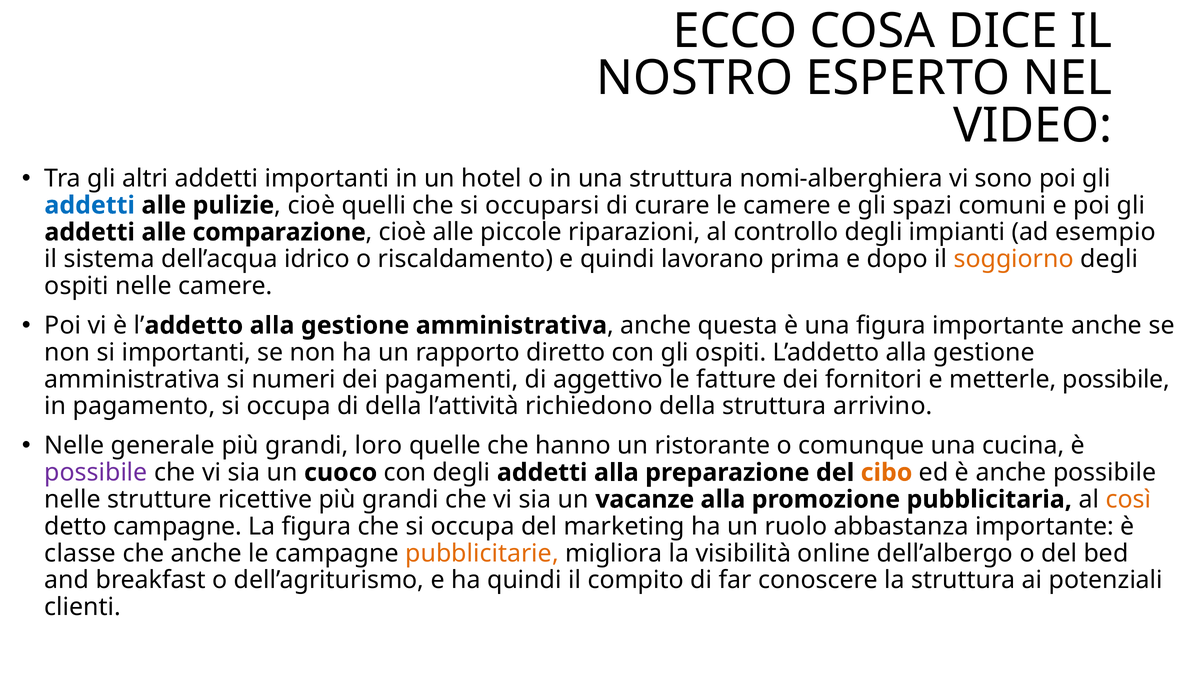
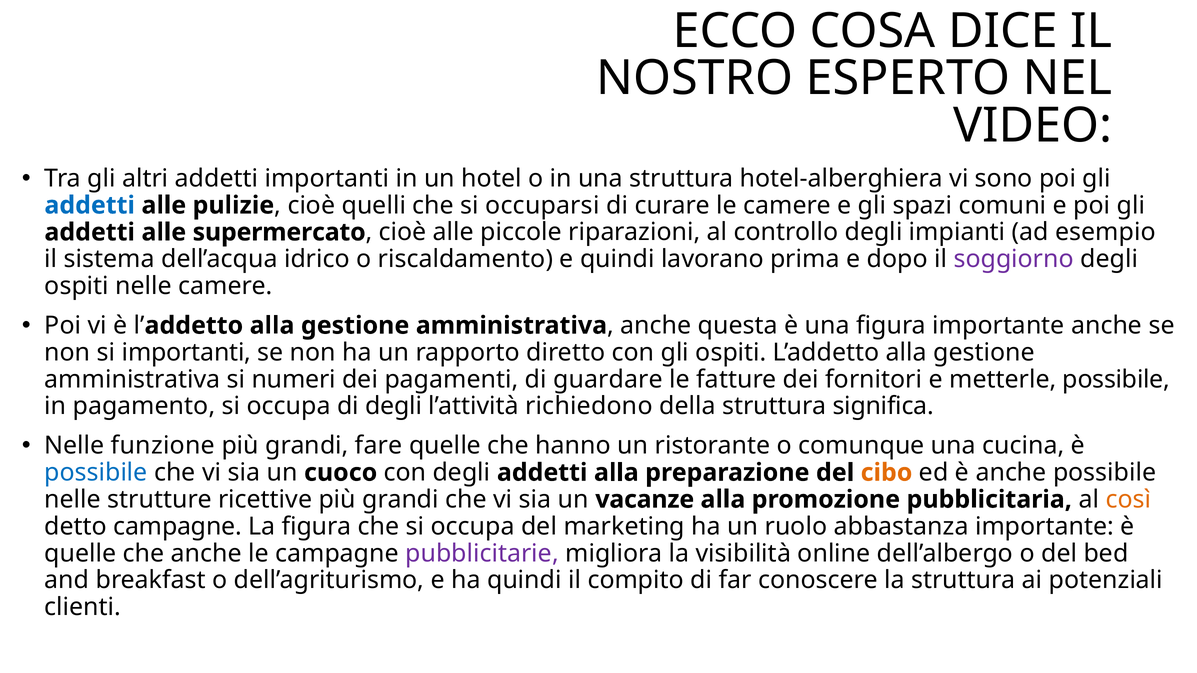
nomi-alberghiera: nomi-alberghiera -> hotel-alberghiera
comparazione: comparazione -> supermercato
soggiorno colour: orange -> purple
aggettivo: aggettivo -> guardare
di della: della -> degli
arrivino: arrivino -> significa
generale: generale -> funzione
loro: loro -> fare
possibile at (96, 473) colour: purple -> blue
classe at (80, 554): classe -> quelle
pubblicitarie colour: orange -> purple
